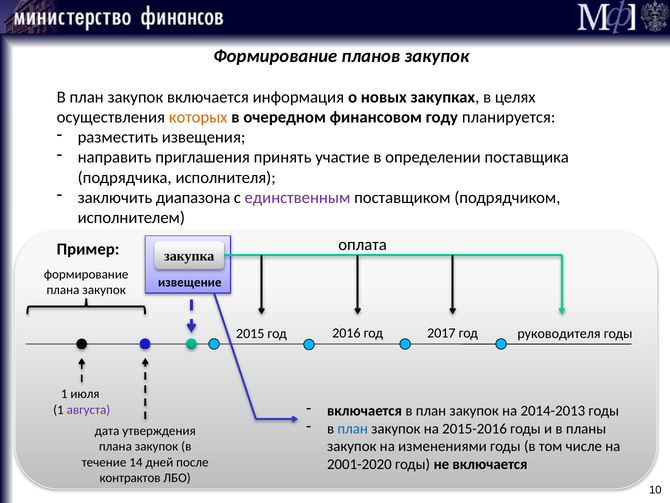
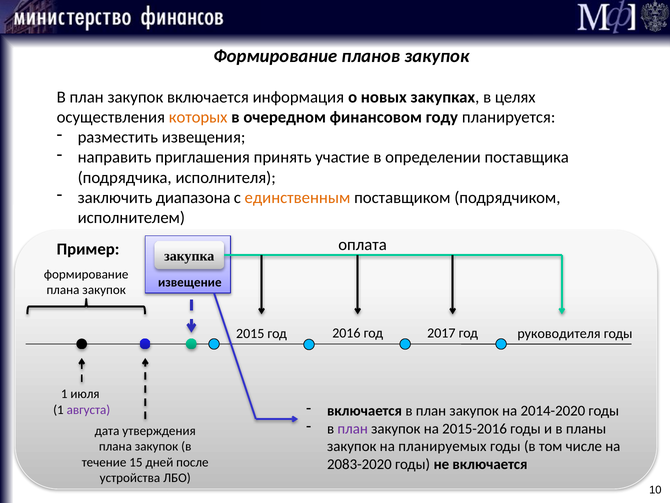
единственным colour: purple -> orange
2014-2013: 2014-2013 -> 2014-2020
план at (353, 428) colour: blue -> purple
изменениями: изменениями -> планируемых
14: 14 -> 15
2001-2020: 2001-2020 -> 2083-2020
контрактов: контрактов -> устройства
